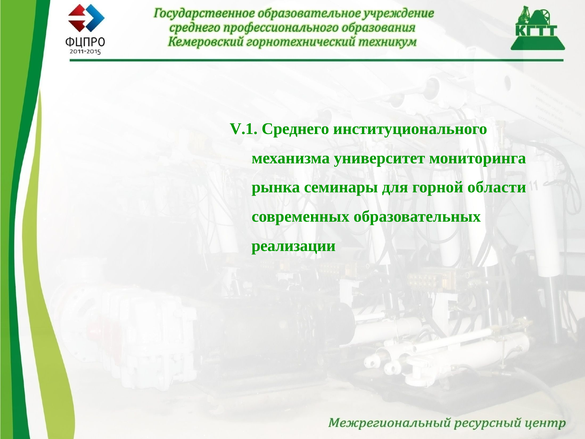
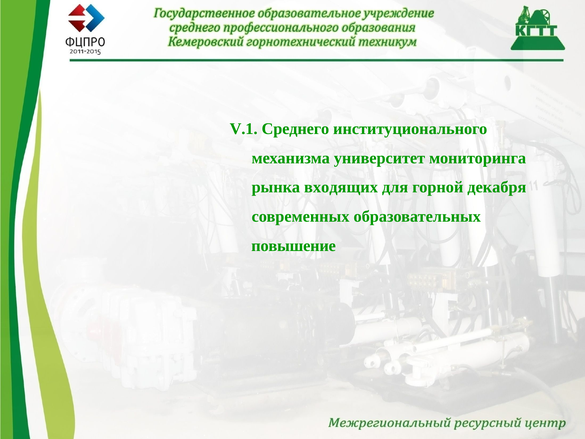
семинары: семинары -> входящих
области: области -> декабря
реализации: реализации -> повышение
